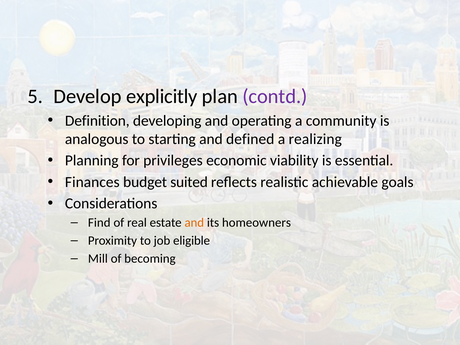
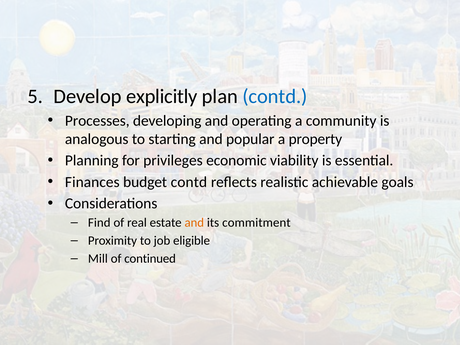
contd at (275, 97) colour: purple -> blue
Definition: Definition -> Processes
defined: defined -> popular
realizing: realizing -> property
budget suited: suited -> contd
homeowners: homeowners -> commitment
becoming: becoming -> continued
